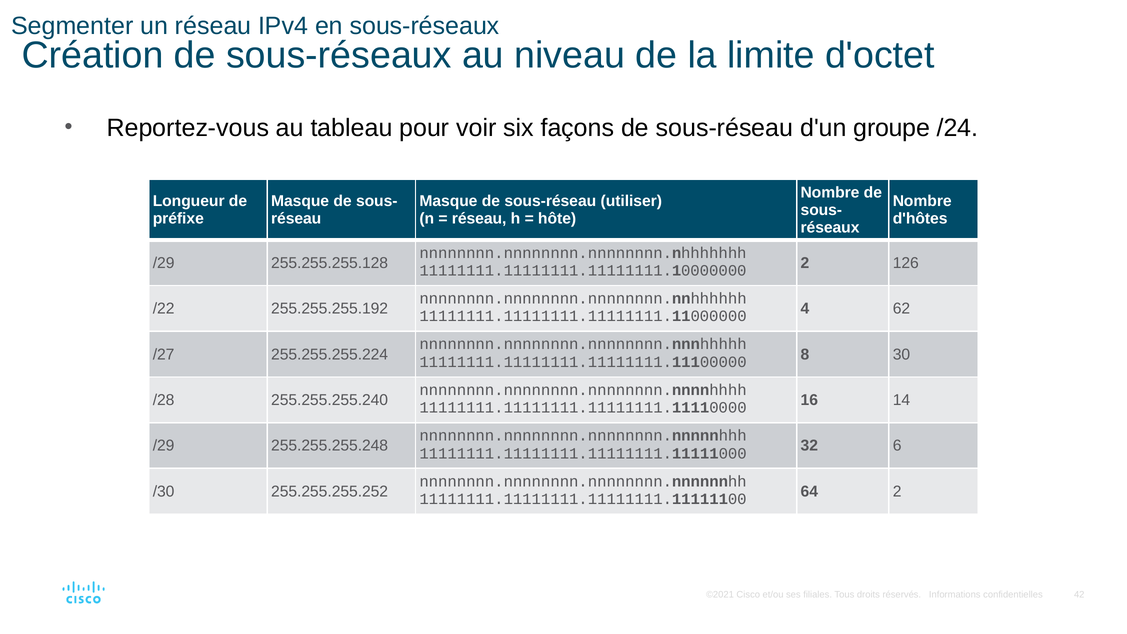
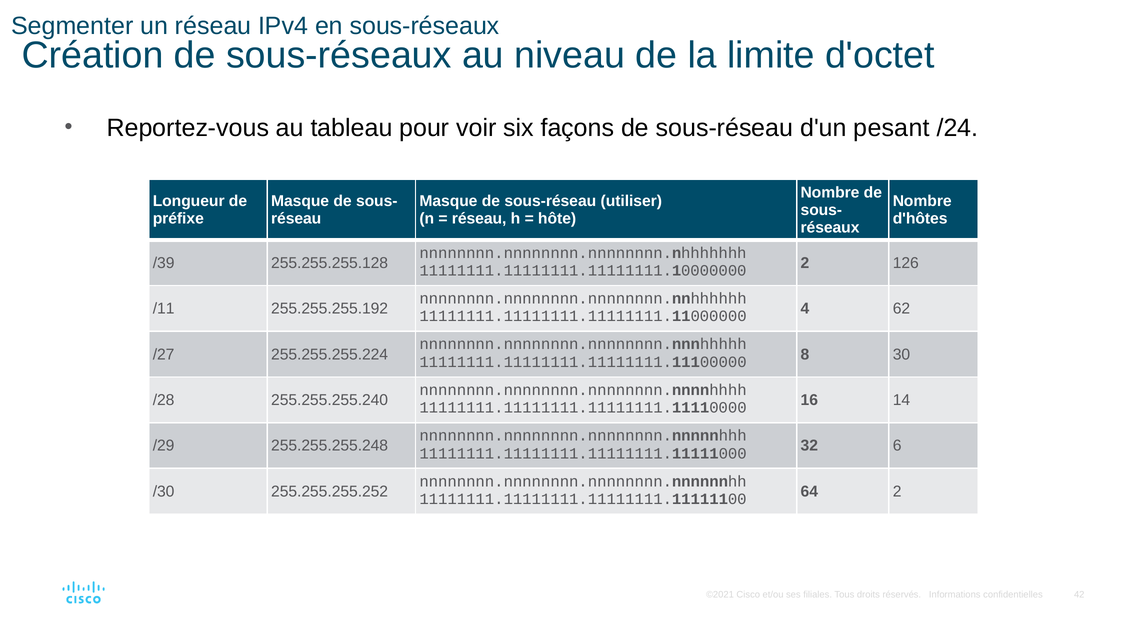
groupe: groupe -> pesant
/29 at (164, 263): /29 -> /39
/22: /22 -> /11
